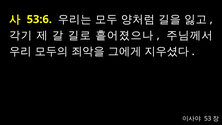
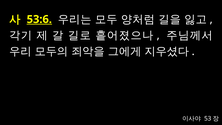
53:6 underline: none -> present
